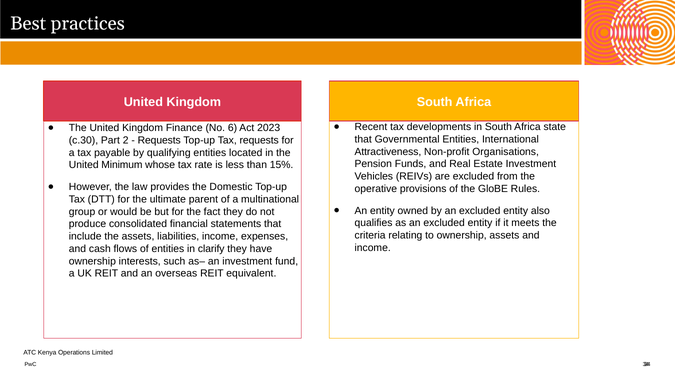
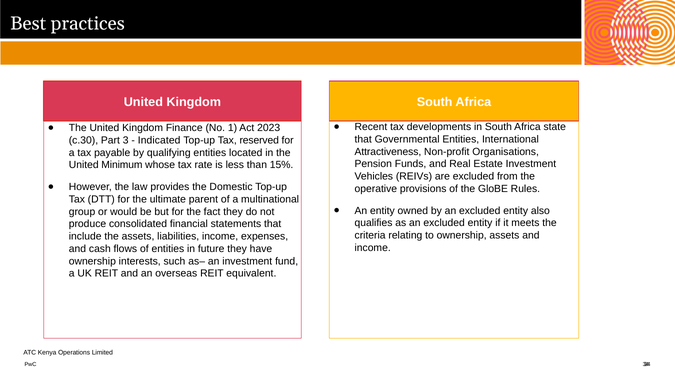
6: 6 -> 1
2: 2 -> 3
Requests at (159, 140): Requests -> Indicated
Tax requests: requests -> reserved
clarify: clarify -> future
